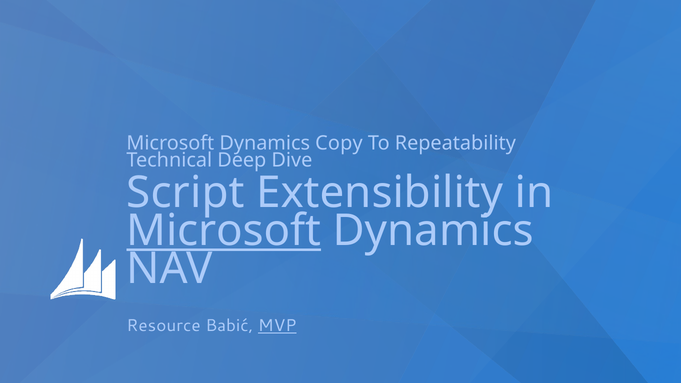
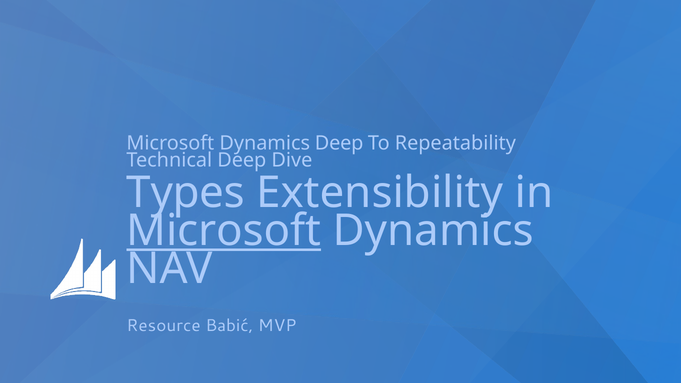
Dynamics Copy: Copy -> Deep
Script: Script -> Types
MVP underline: present -> none
